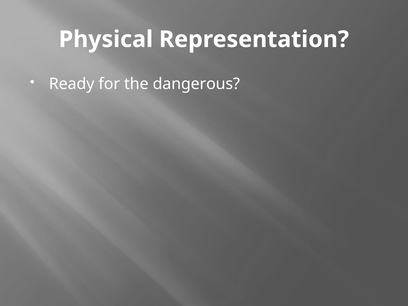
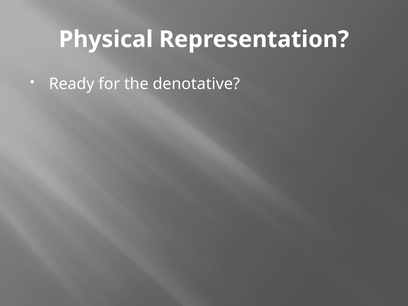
dangerous: dangerous -> denotative
